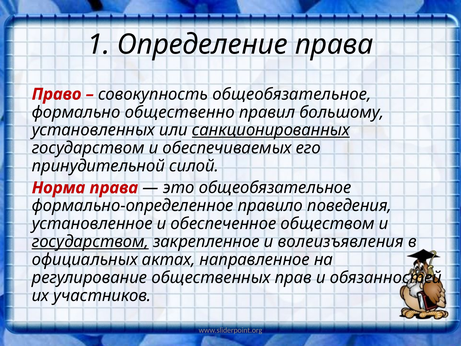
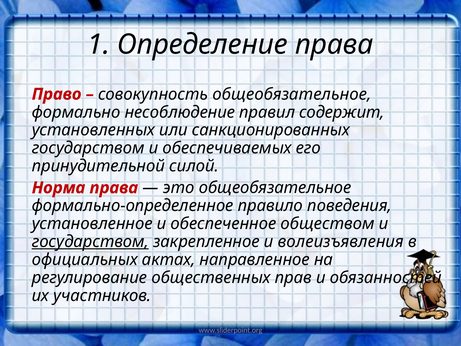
общественно: общественно -> несоблюдение
большому: большому -> содержит
санкционированных underline: present -> none
